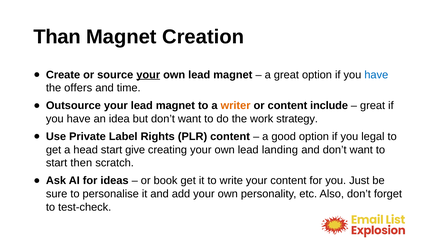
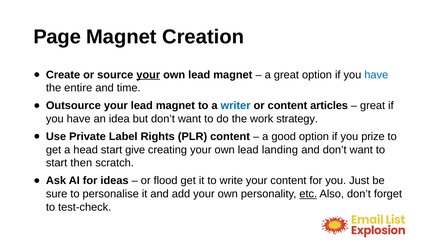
Than: Than -> Page
offers: offers -> entire
writer colour: orange -> blue
include: include -> articles
legal: legal -> prize
book: book -> flood
etc underline: none -> present
